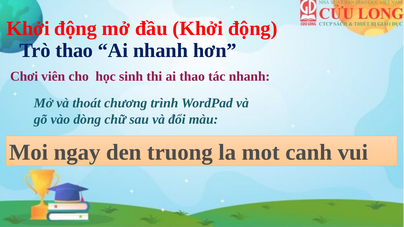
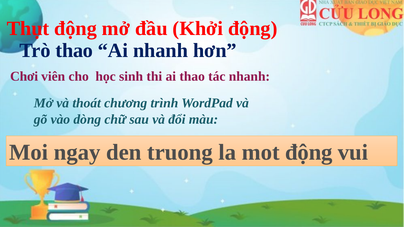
Khởi at (28, 29): Khởi -> Thụt
mot canh: canh -> động
